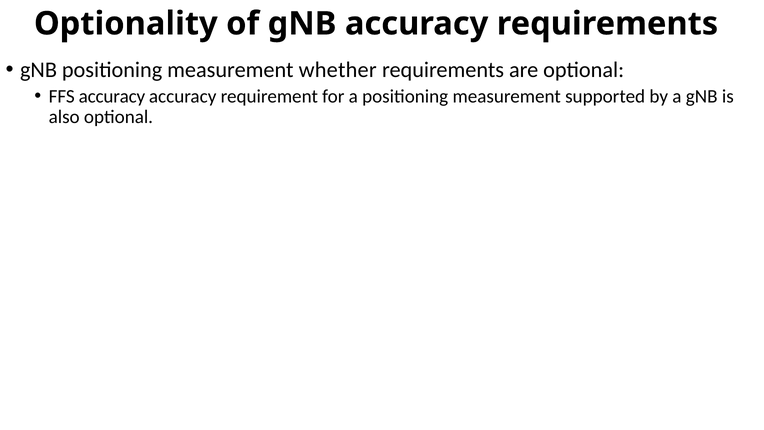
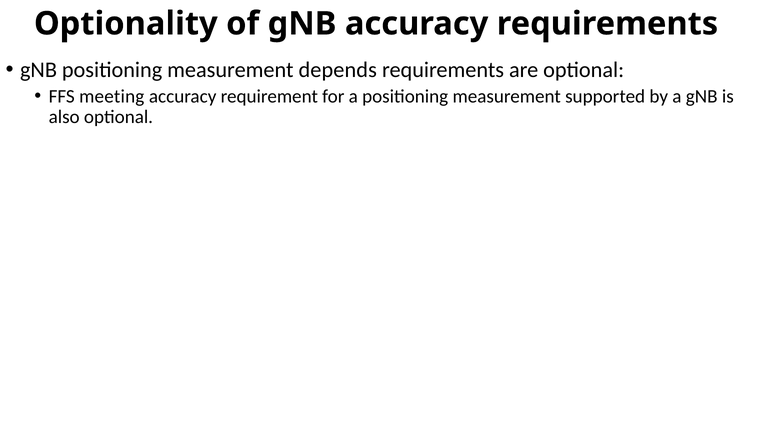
whether: whether -> depends
FFS accuracy: accuracy -> meeting
